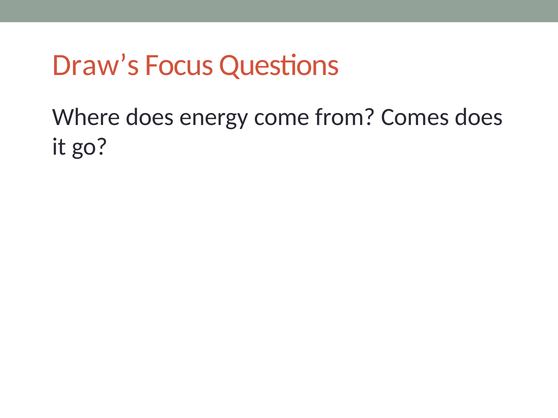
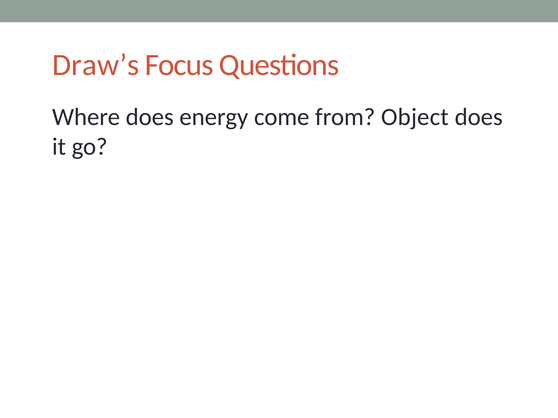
Comes: Comes -> Object
